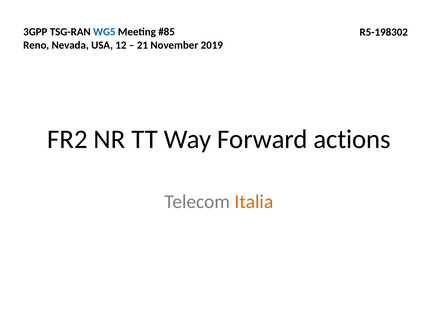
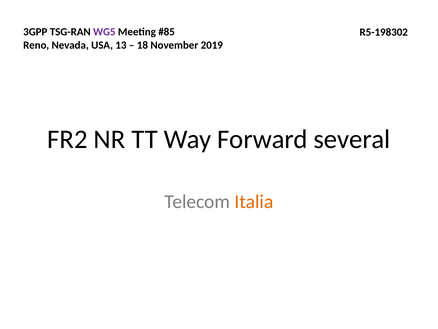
WG5 colour: blue -> purple
12: 12 -> 13
21: 21 -> 18
actions: actions -> several
